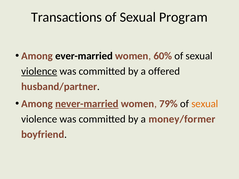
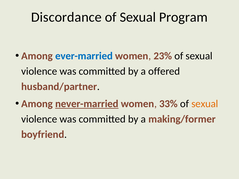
Transactions: Transactions -> Discordance
ever-married colour: black -> blue
60%: 60% -> 23%
violence at (39, 71) underline: present -> none
79%: 79% -> 33%
money/former: money/former -> making/former
